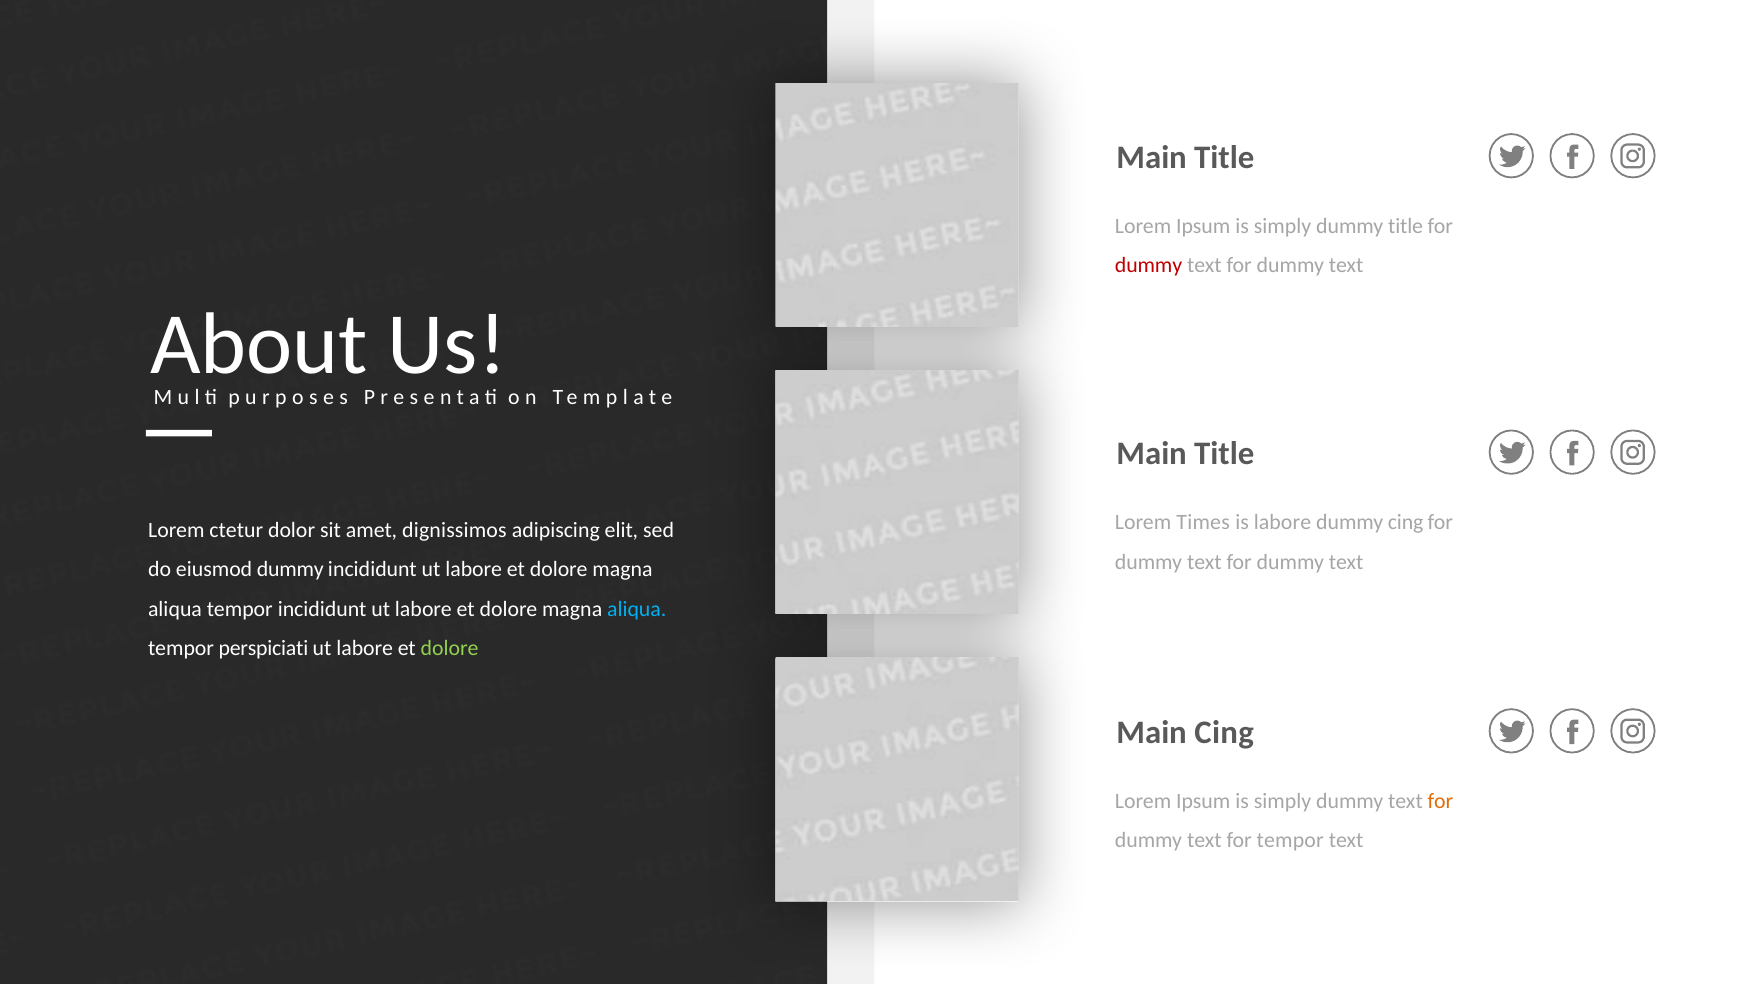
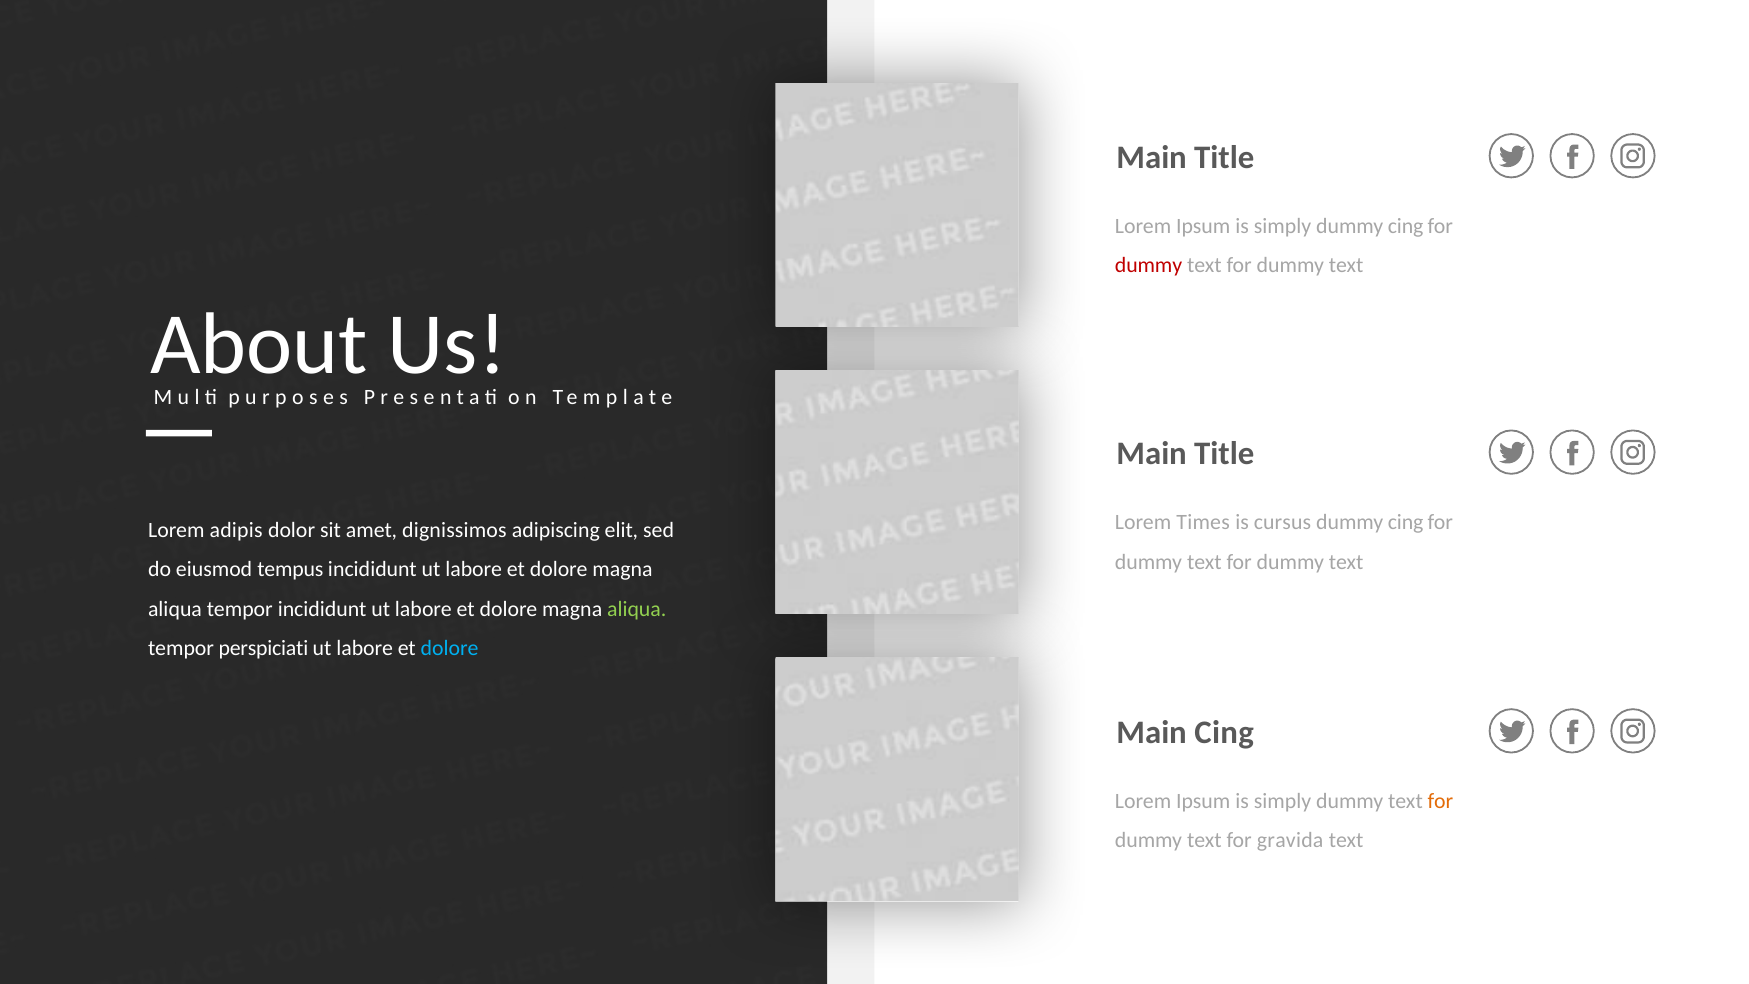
simply dummy title: title -> cing
is labore: labore -> cursus
ctetur: ctetur -> adipis
eiusmod dummy: dummy -> tempus
aliqua at (637, 609) colour: light blue -> light green
dolore at (450, 648) colour: light green -> light blue
for tempor: tempor -> gravida
